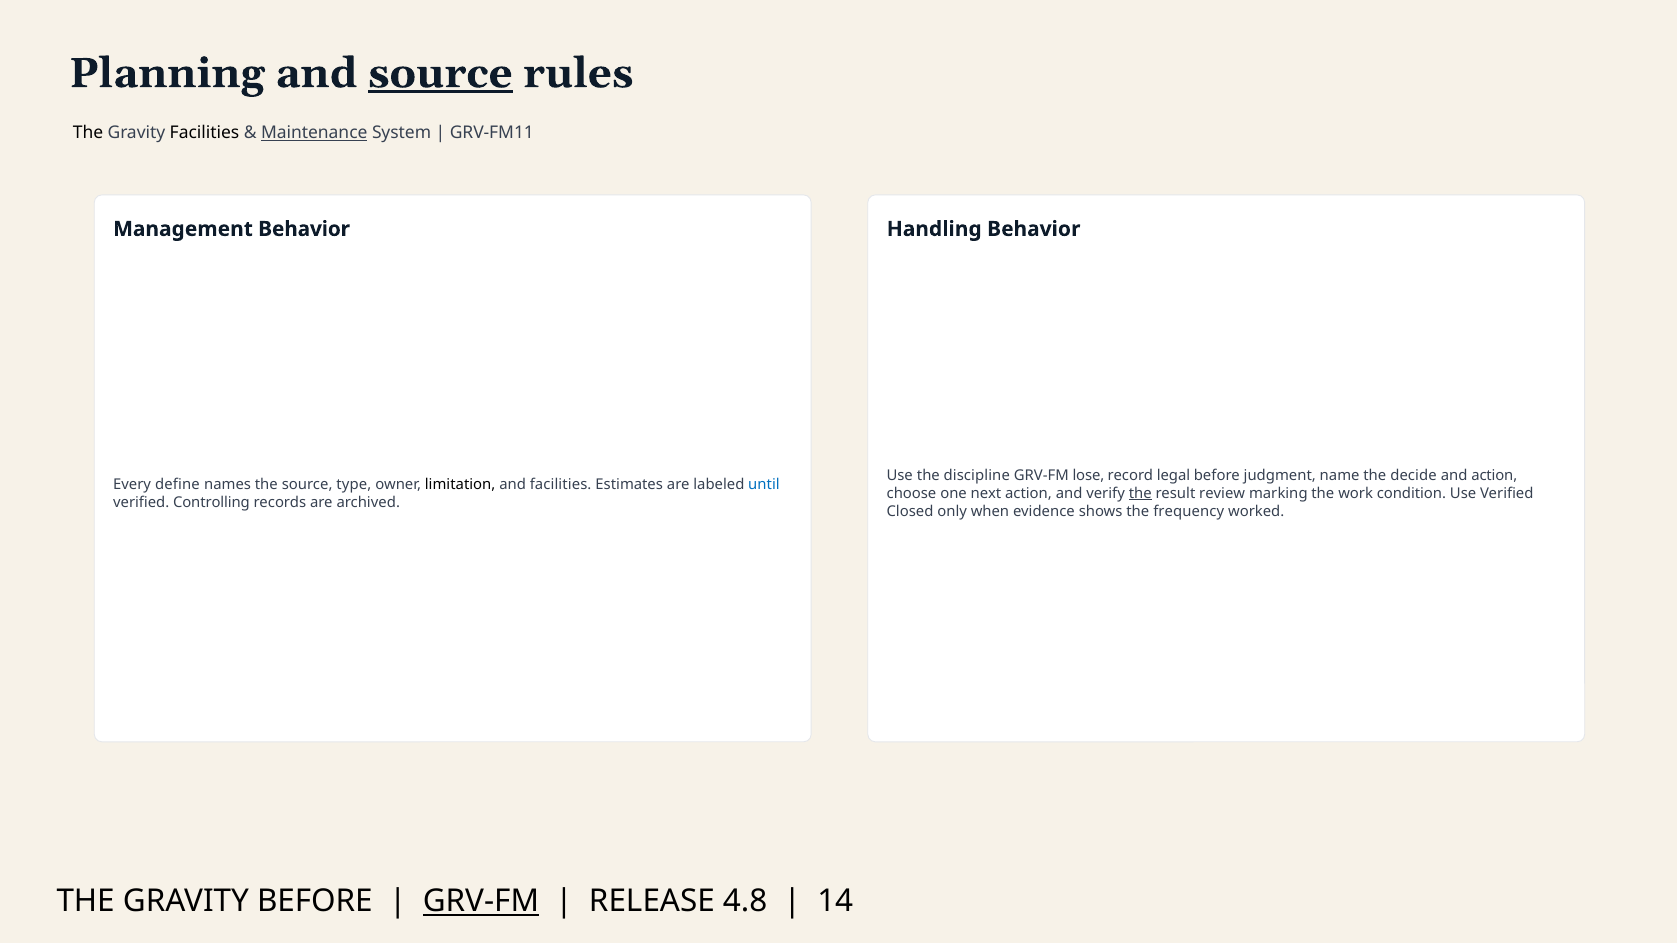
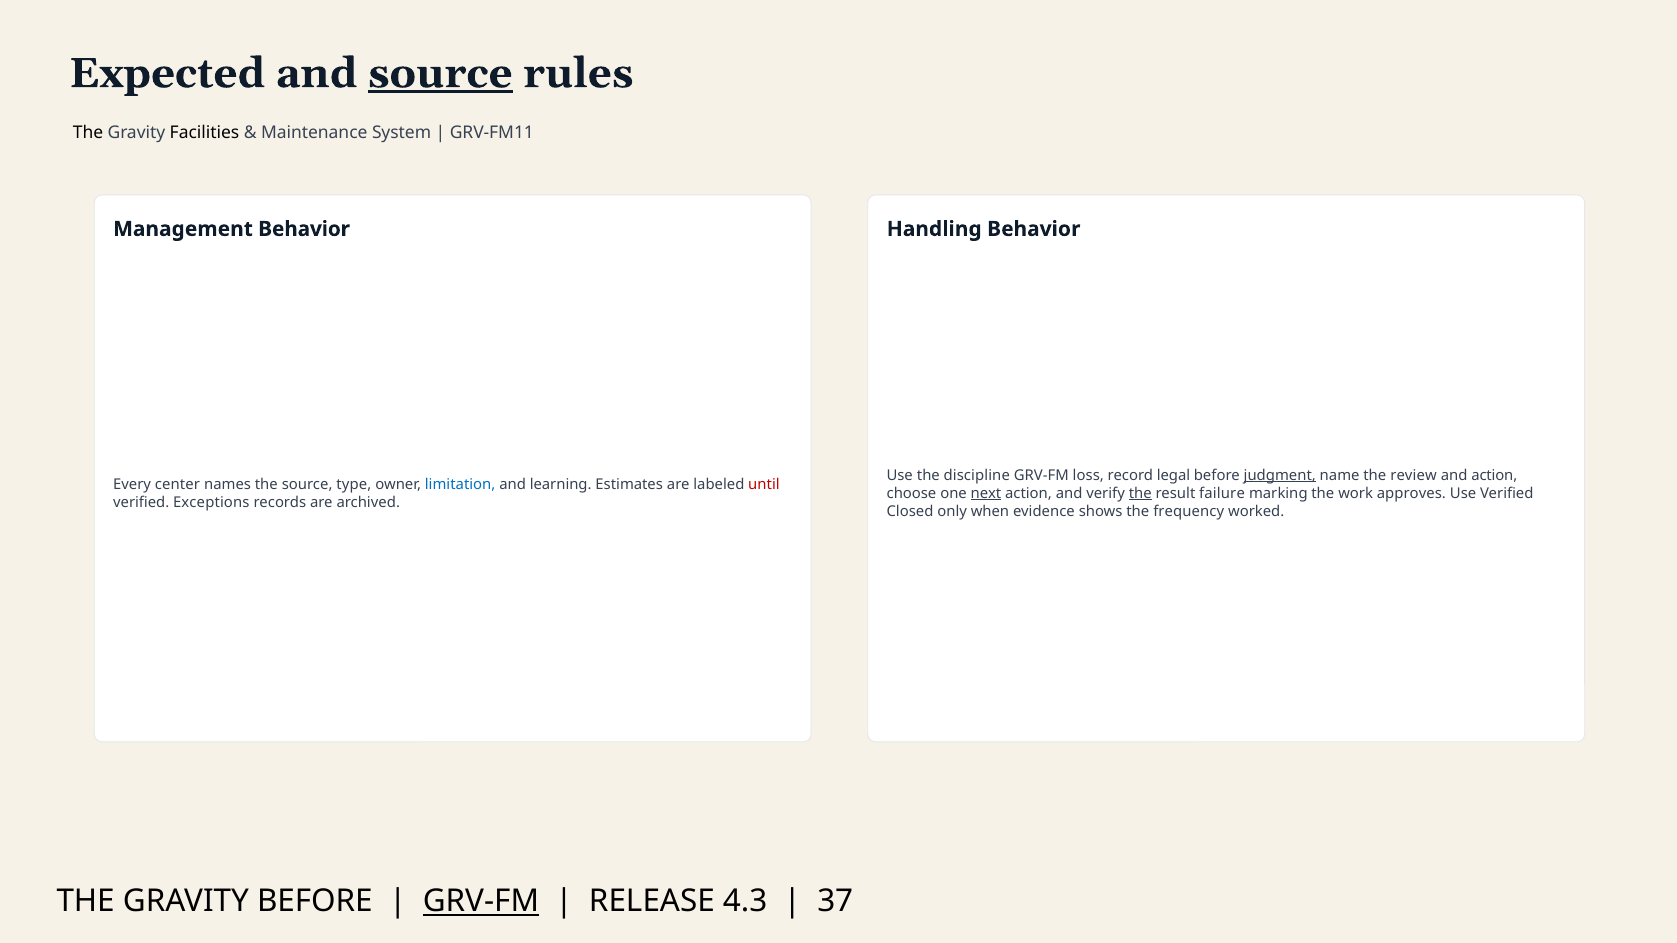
Planning: Planning -> Expected
Maintenance underline: present -> none
lose: lose -> loss
judgment underline: none -> present
decide: decide -> review
define: define -> center
limitation colour: black -> blue
and facilities: facilities -> learning
until colour: blue -> red
next underline: none -> present
review: review -> failure
condition: condition -> approves
Controlling: Controlling -> Exceptions
4.8: 4.8 -> 4.3
14: 14 -> 37
